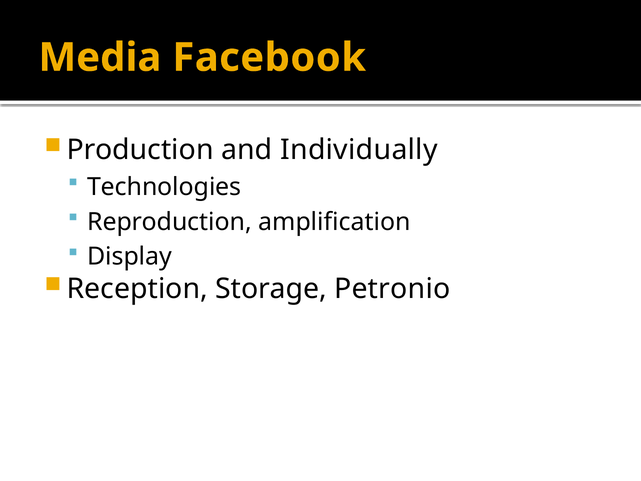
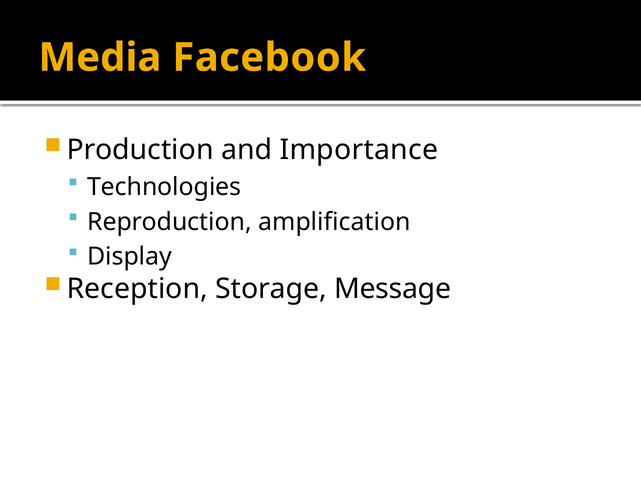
Individually: Individually -> Importance
Petronio: Petronio -> Message
